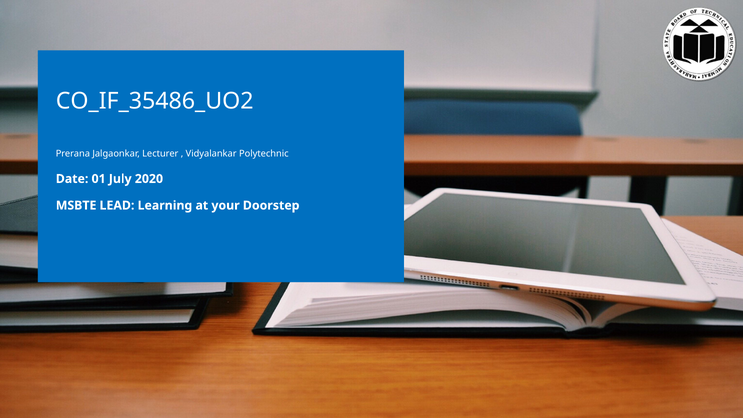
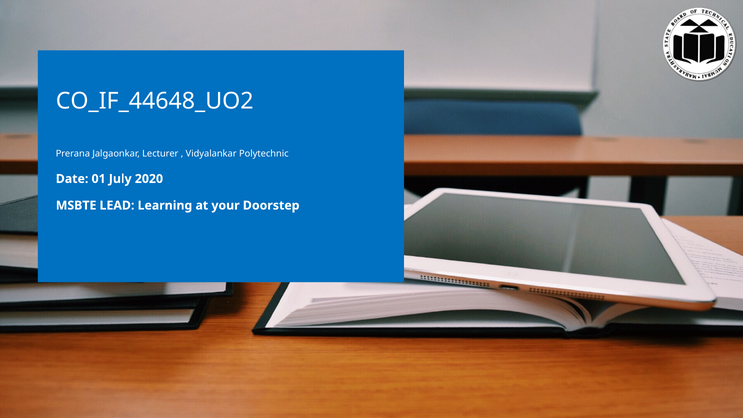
CO_IF_35486_UO2: CO_IF_35486_UO2 -> CO_IF_44648_UO2
